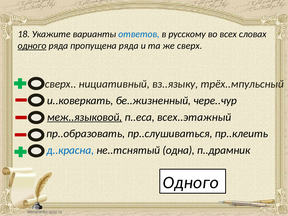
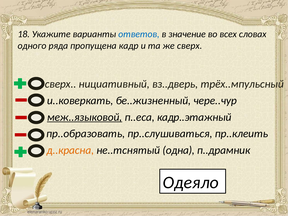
русскому: русскому -> значение
одного at (32, 46) underline: present -> none
пропущена ряда: ряда -> кадр
вз..языку: вз..языку -> вз..дверь
всех..этажный: всех..этажный -> кадр..этажный
д..красна colour: blue -> orange
Одного at (191, 182): Одного -> Одеяло
